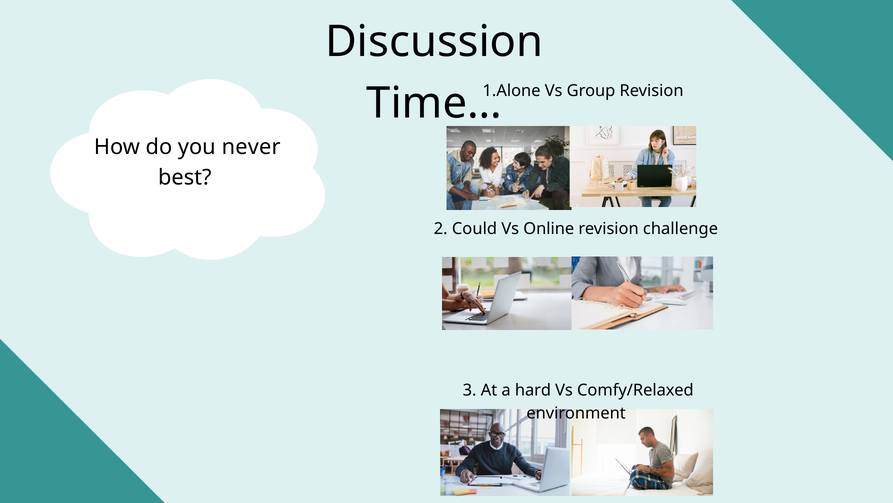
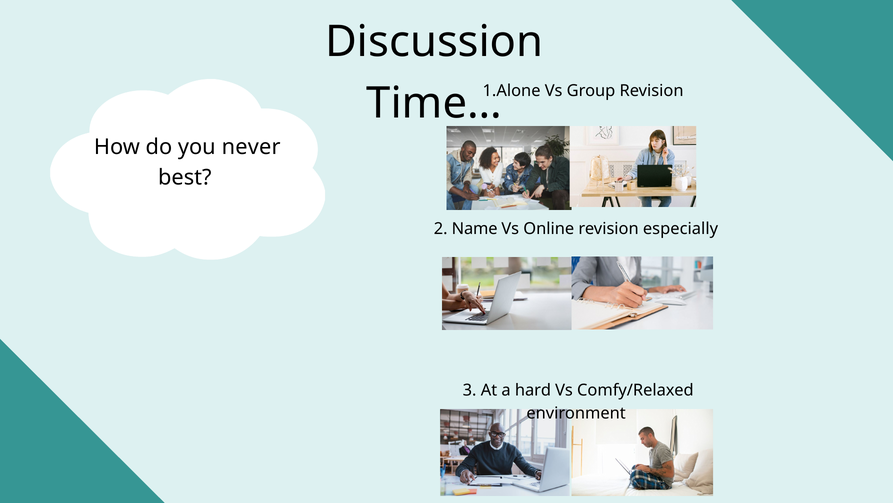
Could: Could -> Name
challenge: challenge -> especially
